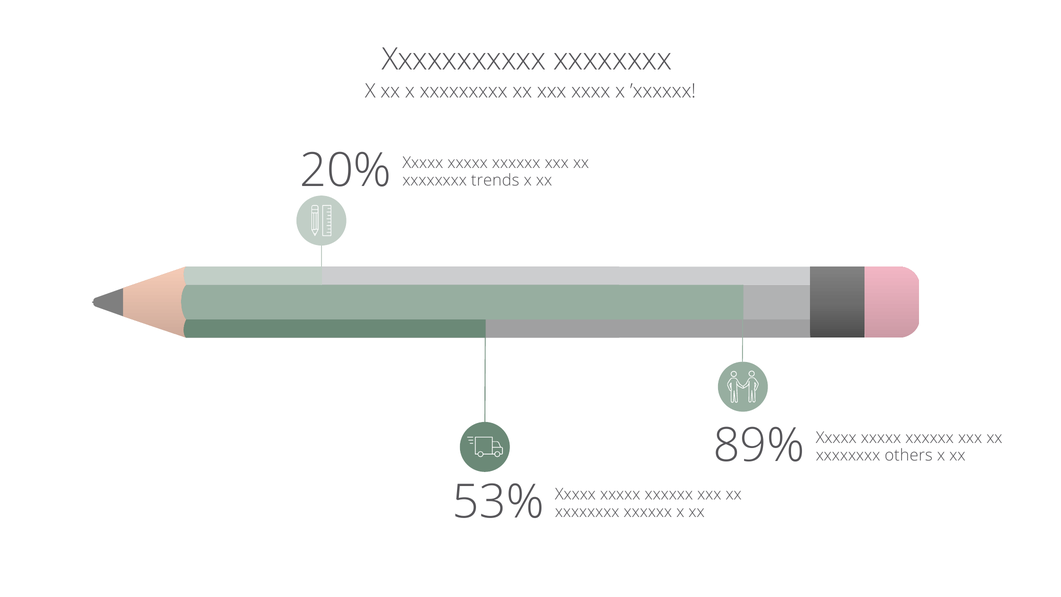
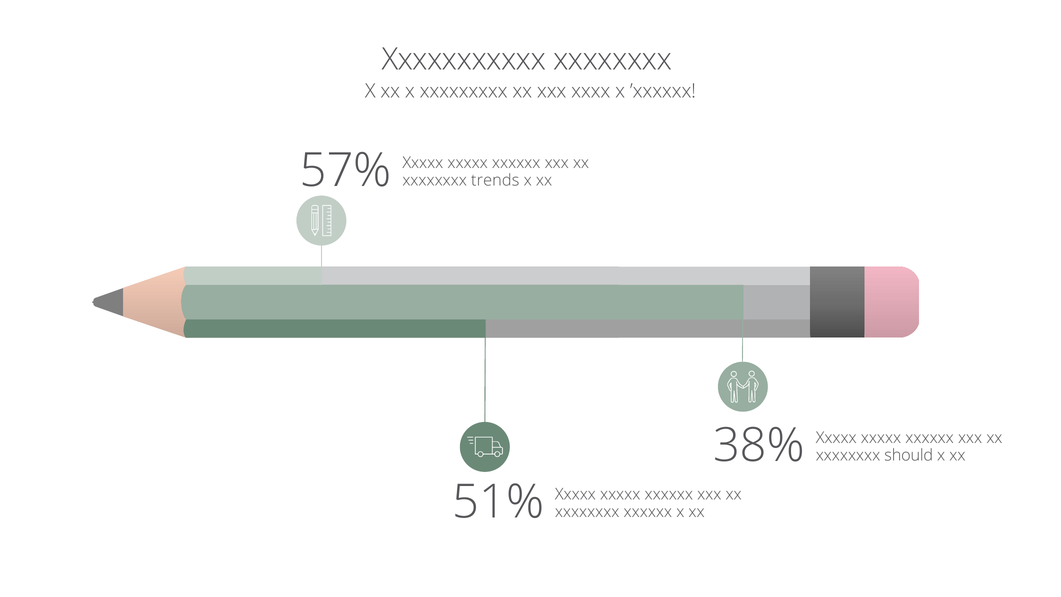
20%: 20% -> 57%
89%: 89% -> 38%
others: others -> should
53%: 53% -> 51%
